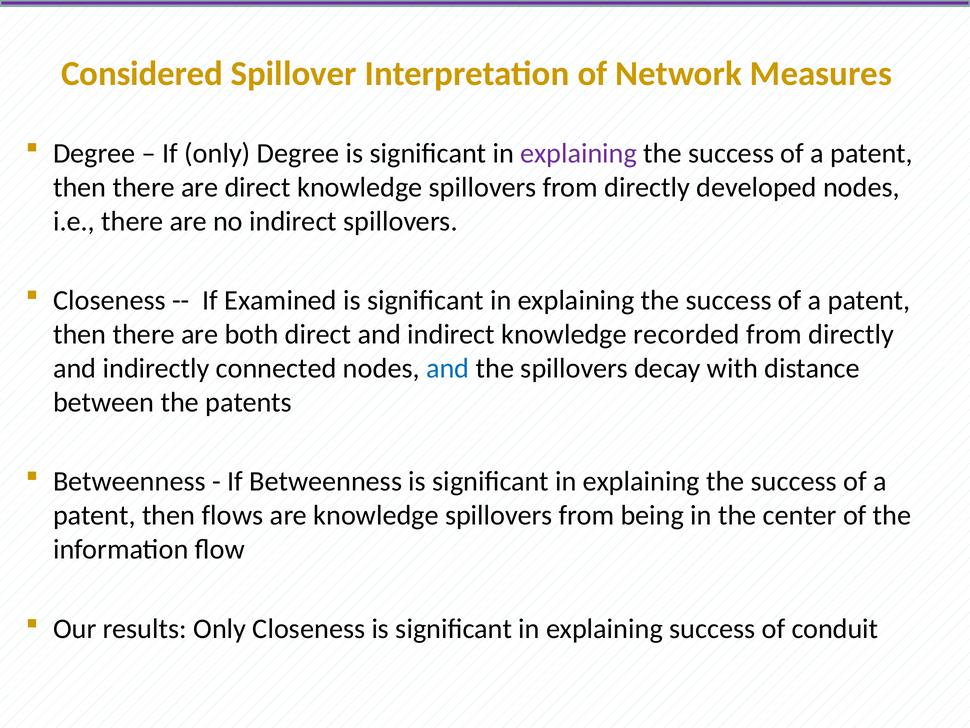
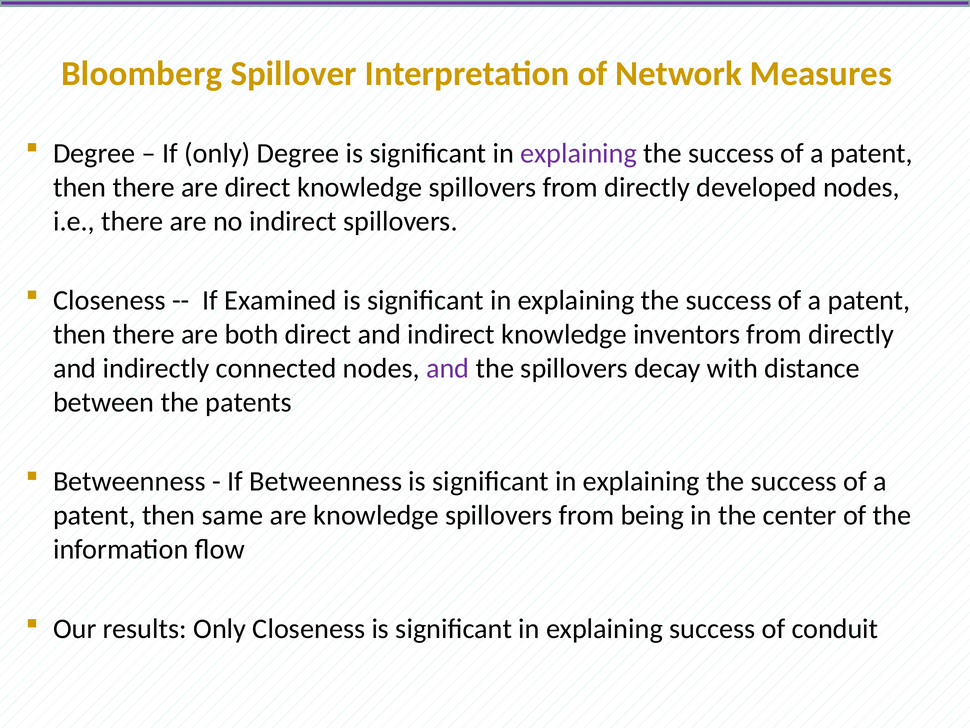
Considered: Considered -> Bloomberg
recorded: recorded -> inventors
and at (448, 368) colour: blue -> purple
flows: flows -> same
